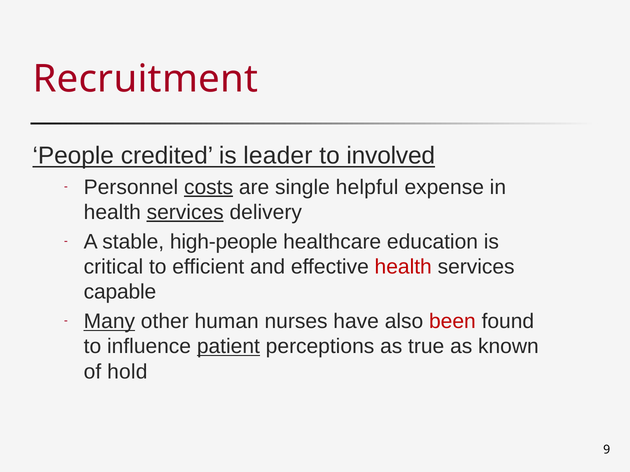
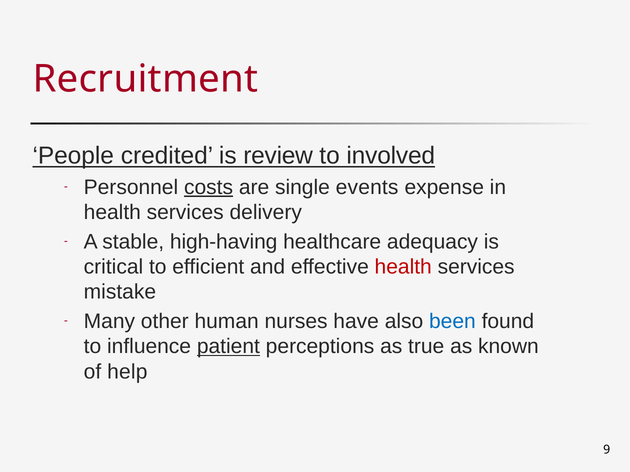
leader: leader -> review
helpful: helpful -> events
services at (185, 213) underline: present -> none
high-people: high-people -> high-having
education: education -> adequacy
capable: capable -> mistake
Many underline: present -> none
been colour: red -> blue
hold: hold -> help
